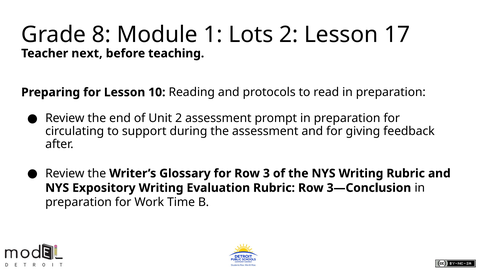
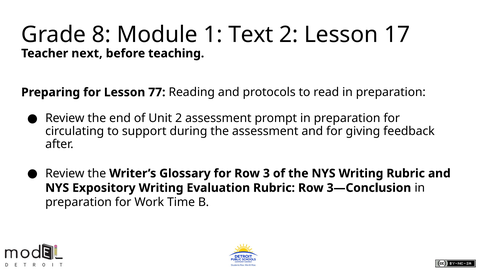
Lots: Lots -> Text
10: 10 -> 77
